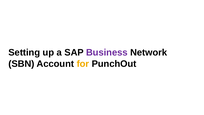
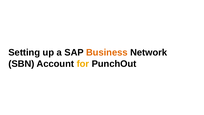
Business colour: purple -> orange
